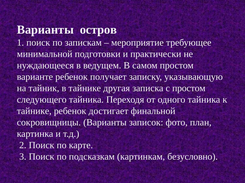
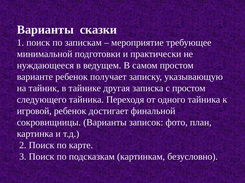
остров: остров -> сказки
тайнике at (34, 111): тайнике -> игровой
